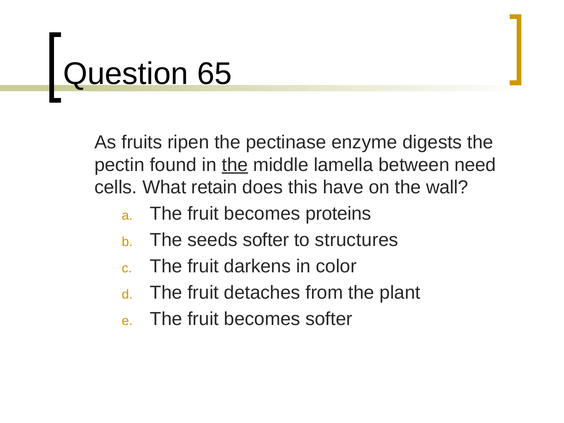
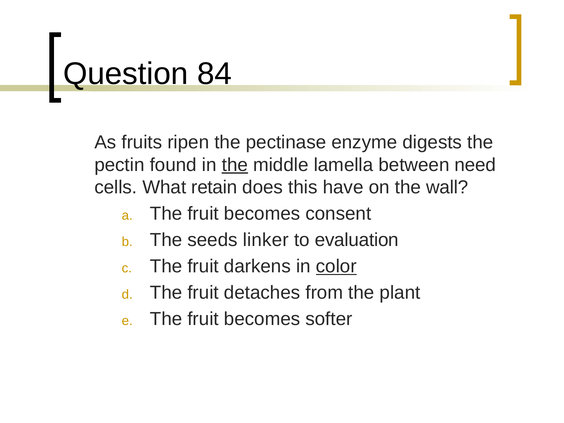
65: 65 -> 84
proteins: proteins -> consent
seeds softer: softer -> linker
structures: structures -> evaluation
color underline: none -> present
